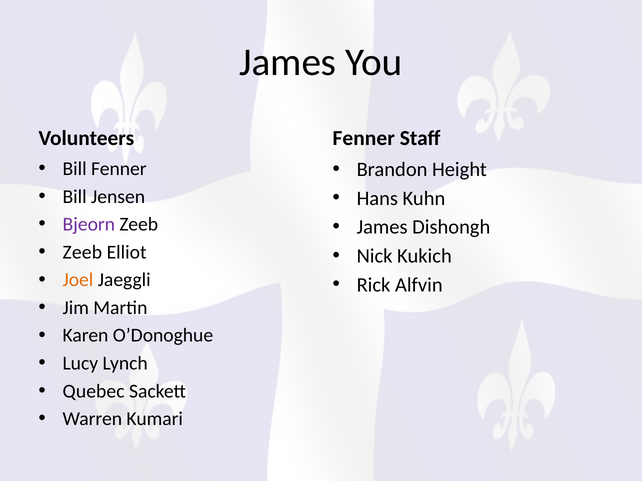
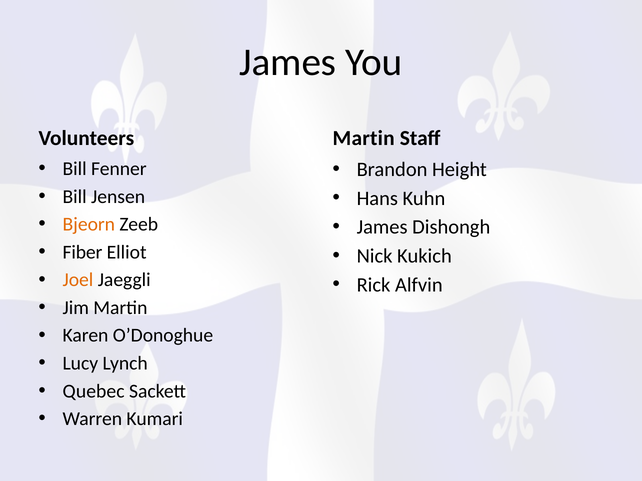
Fenner at (364, 138): Fenner -> Martin
Bjeorn colour: purple -> orange
Zeeb at (82, 252): Zeeb -> Fiber
